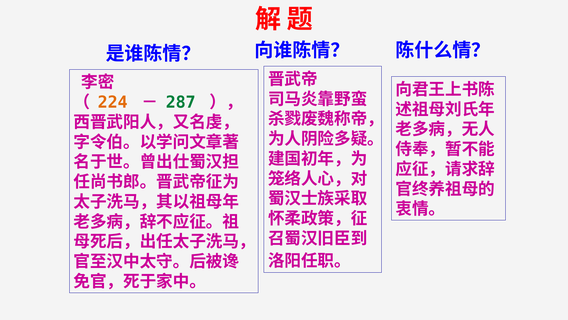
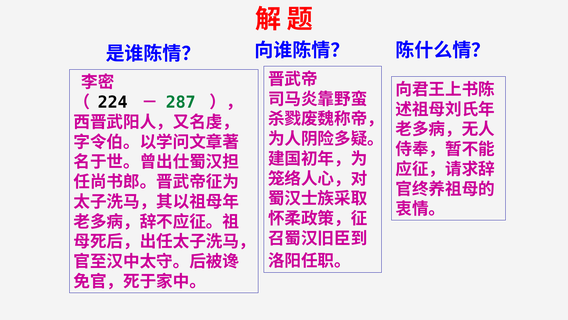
224 colour: orange -> black
